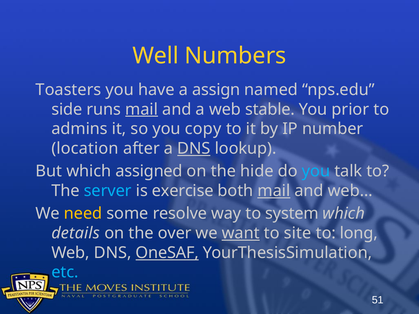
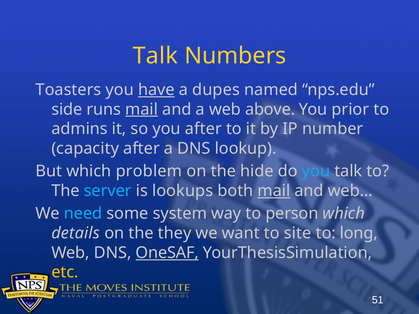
Well at (156, 56): Well -> Talk
have underline: none -> present
assign: assign -> dupes
stable: stable -> above
you copy: copy -> after
location: location -> capacity
DNS at (194, 149) underline: present -> none
assigned: assigned -> problem
exercise: exercise -> lookups
need colour: yellow -> light blue
resolve: resolve -> system
system: system -> person
over: over -> they
want underline: present -> none
etc colour: light blue -> yellow
